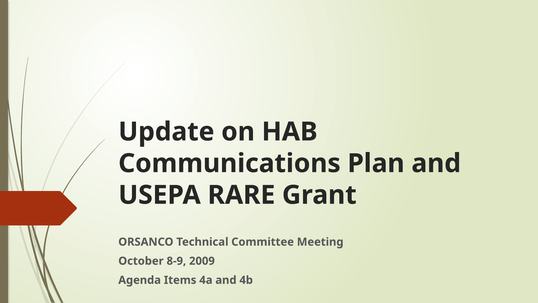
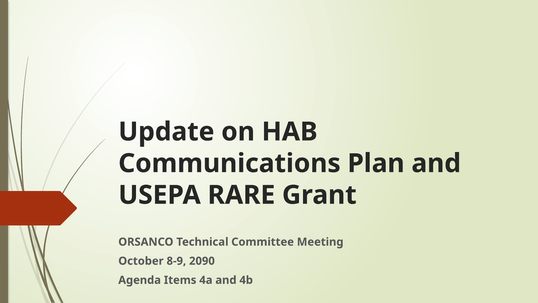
2009: 2009 -> 2090
